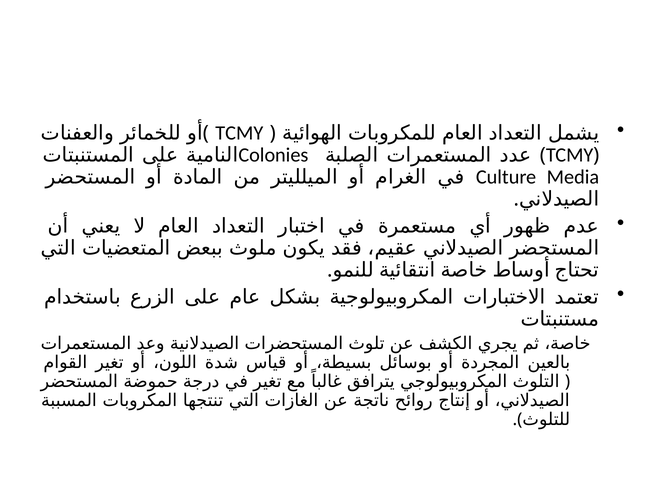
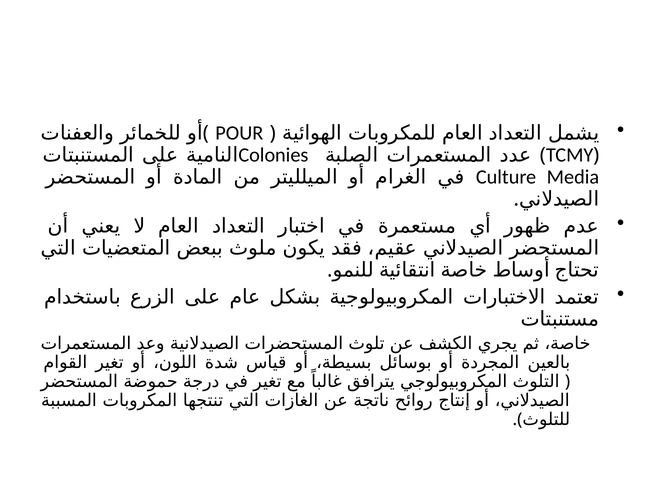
TCMY at (239, 133): TCMY -> POUR
